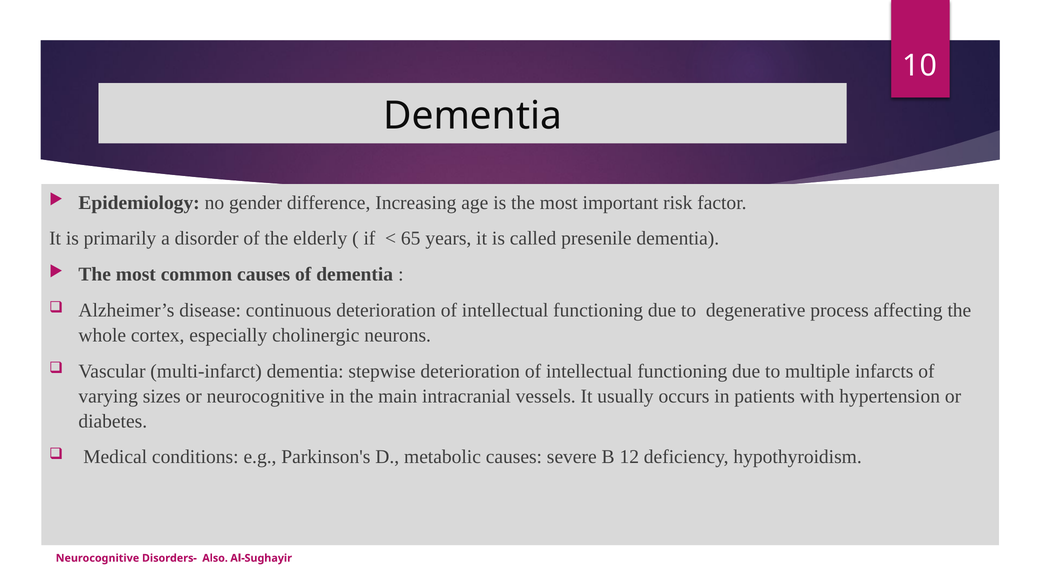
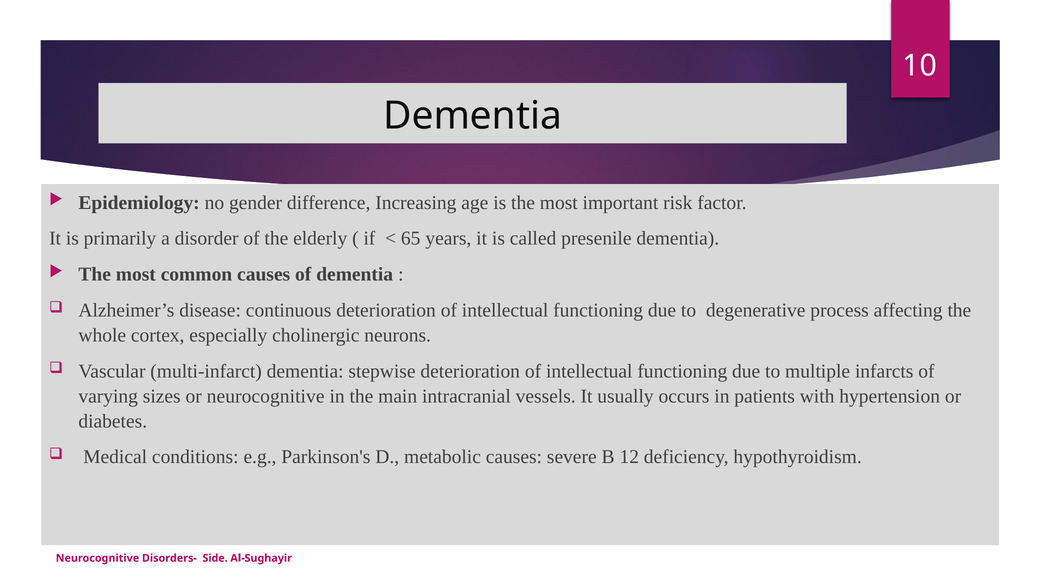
Also: Also -> Side
